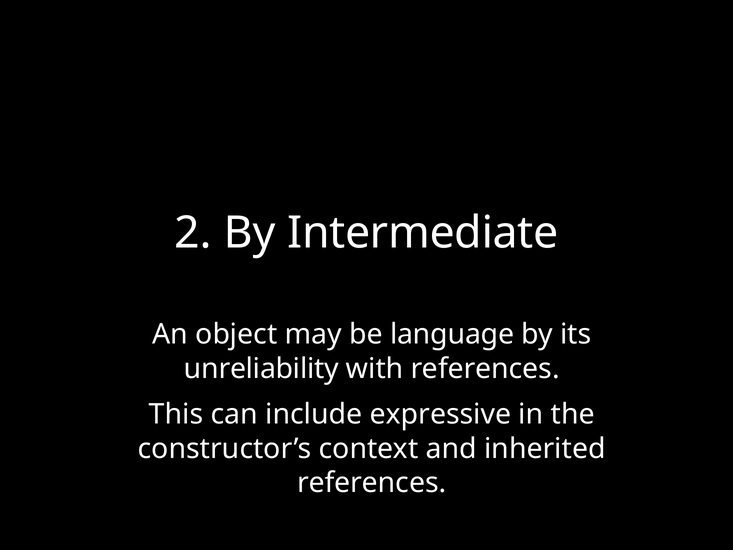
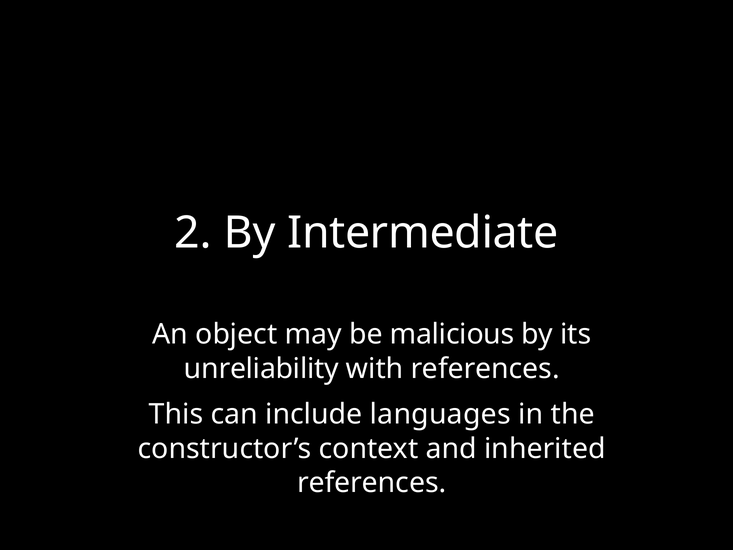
language: language -> malicious
expressive: expressive -> languages
